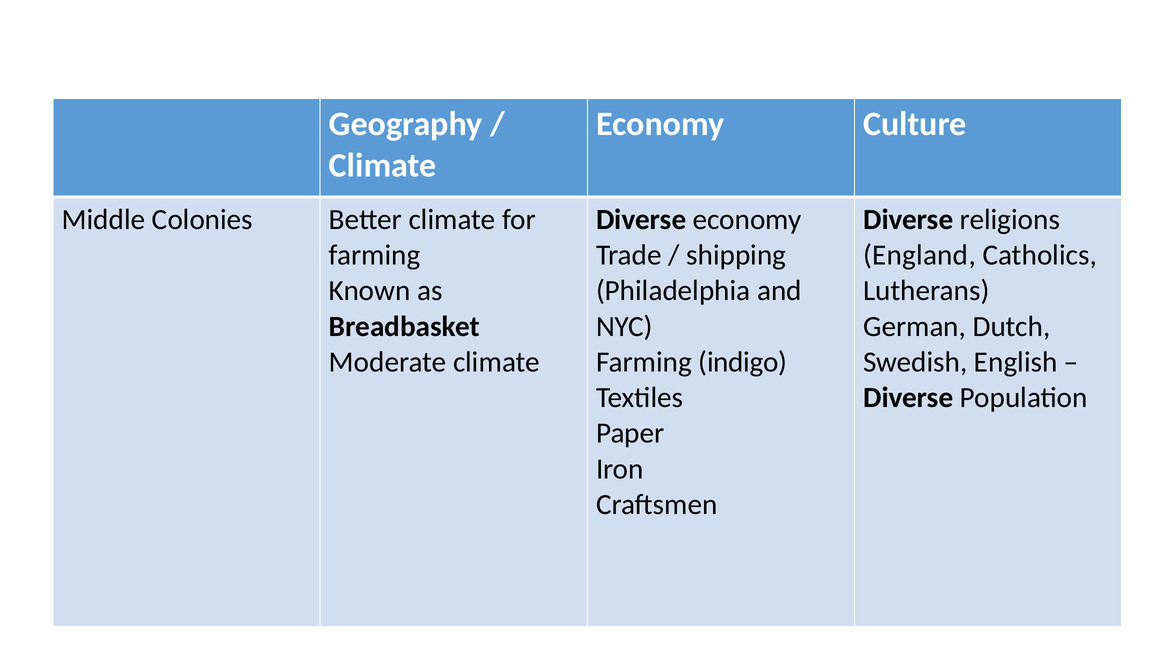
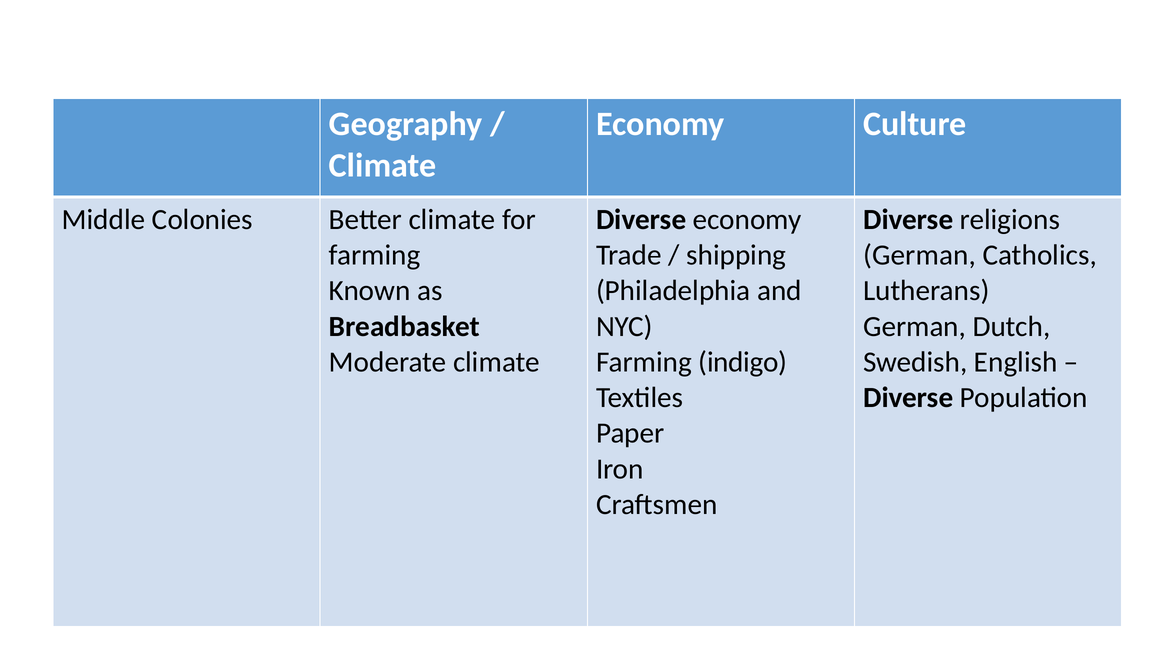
England at (919, 255): England -> German
